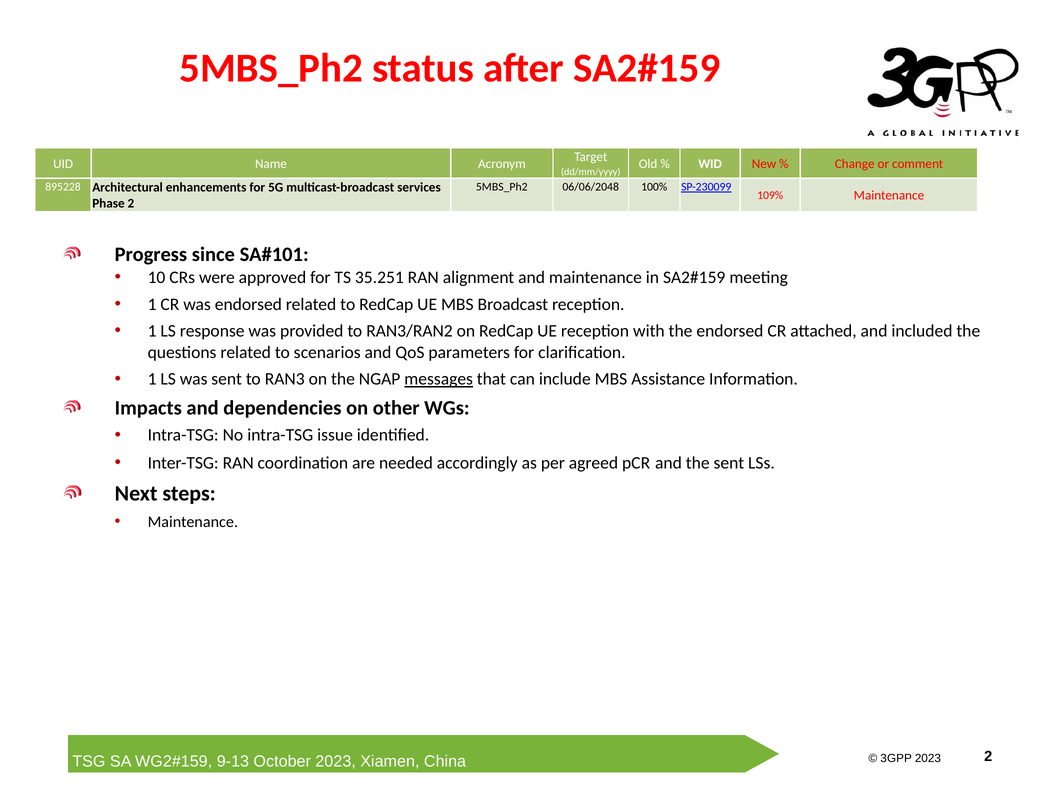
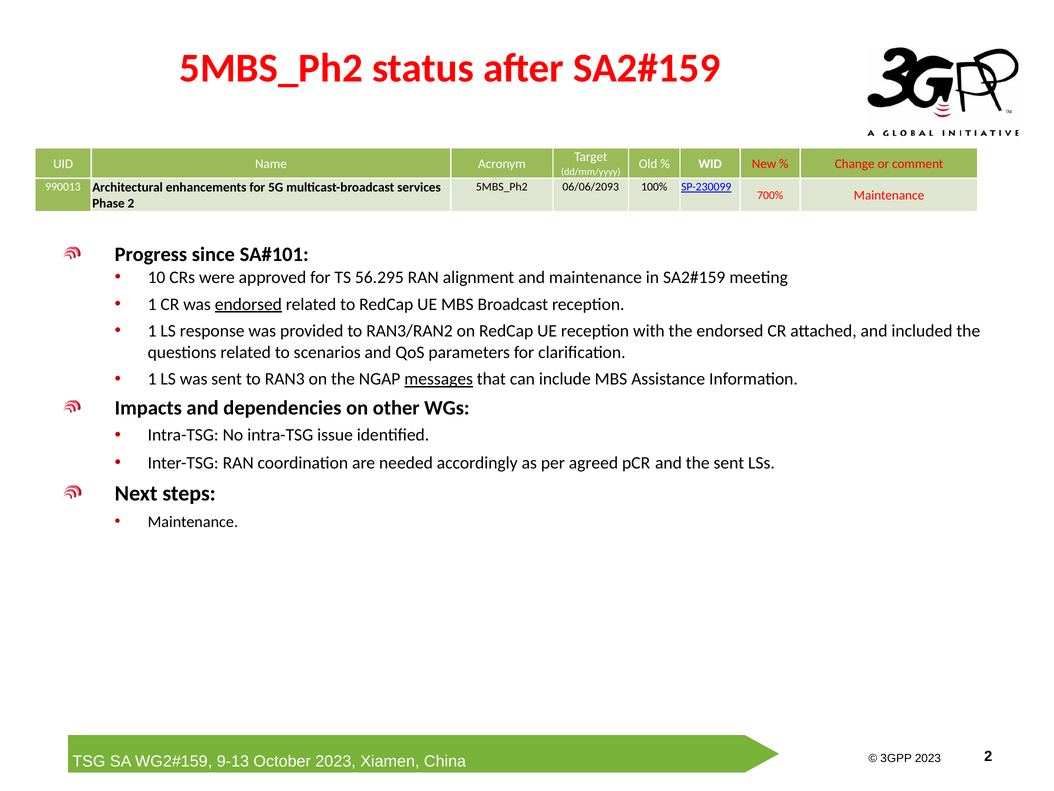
895228: 895228 -> 990013
06/06/2048: 06/06/2048 -> 06/06/2093
109%: 109% -> 700%
35.251: 35.251 -> 56.295
endorsed at (248, 304) underline: none -> present
